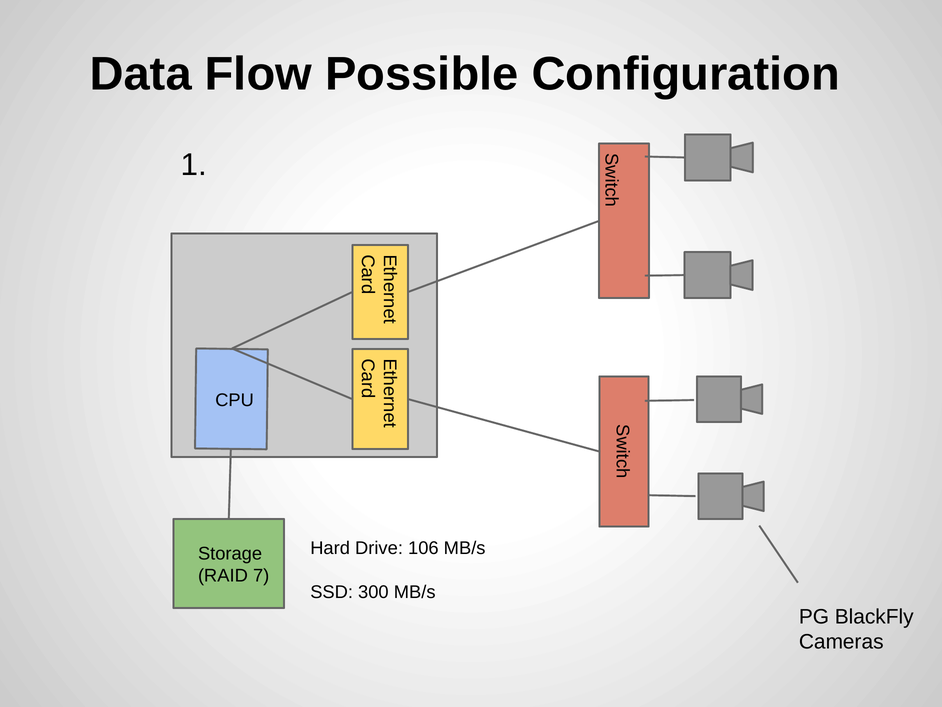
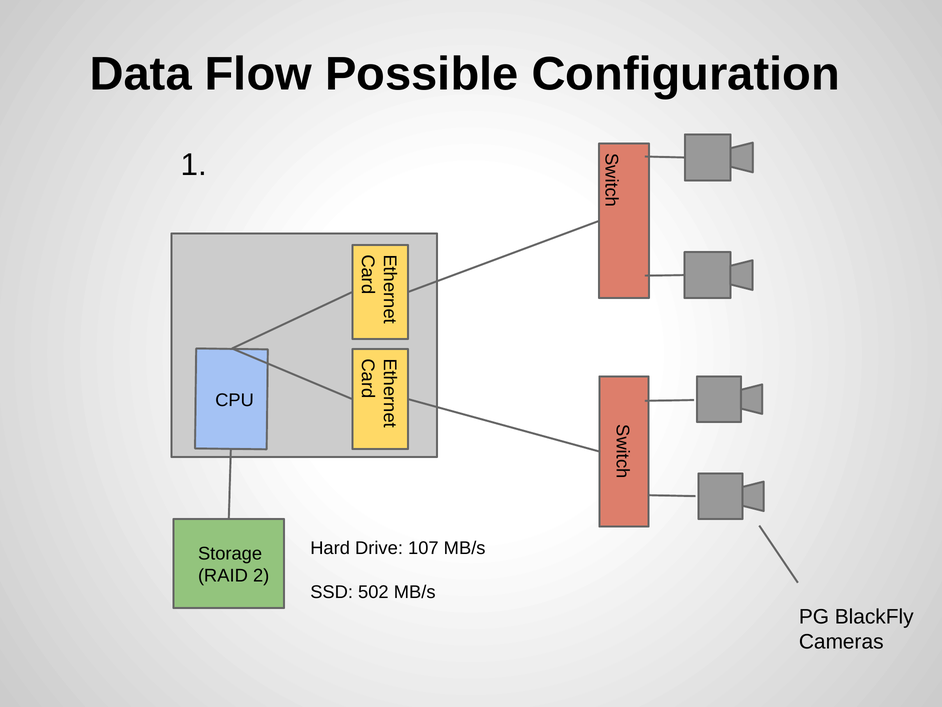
106: 106 -> 107
7: 7 -> 2
300: 300 -> 502
